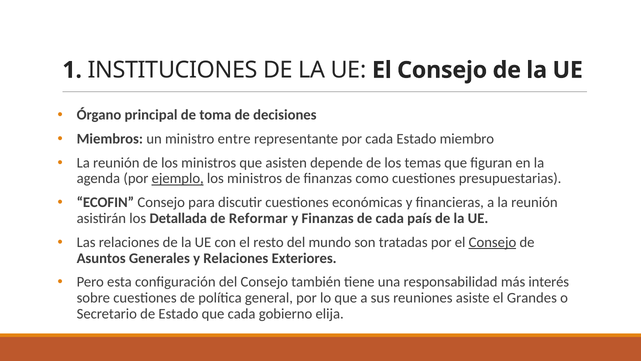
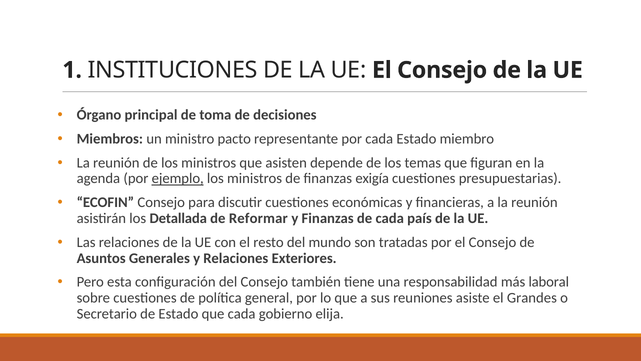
entre: entre -> pacto
como: como -> exigía
Consejo at (492, 242) underline: present -> none
interés: interés -> laboral
